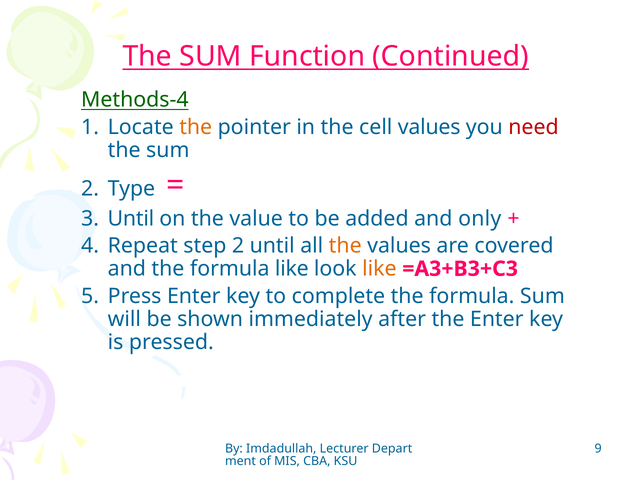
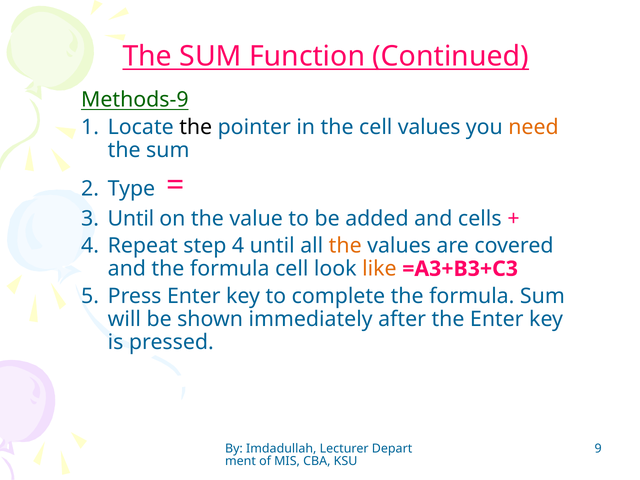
Methods-4: Methods-4 -> Methods-9
the at (196, 127) colour: orange -> black
need colour: red -> orange
only: only -> cells
step 2: 2 -> 4
formula like: like -> cell
